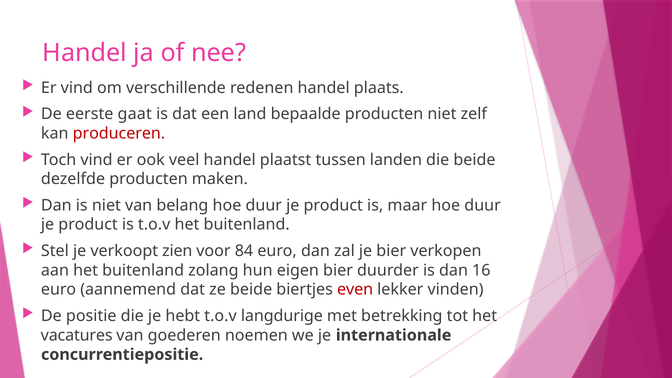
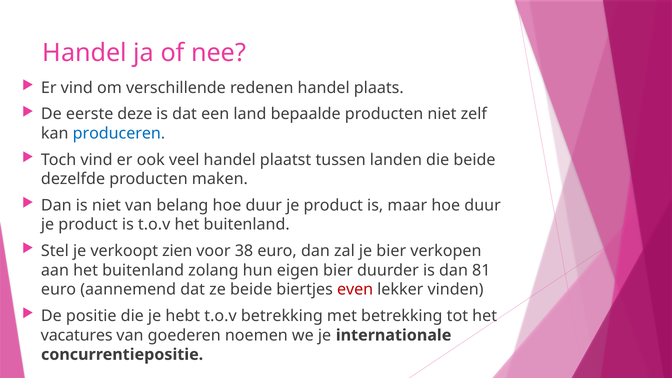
gaat: gaat -> deze
produceren colour: red -> blue
84: 84 -> 38
16: 16 -> 81
t.o.v langdurige: langdurige -> betrekking
